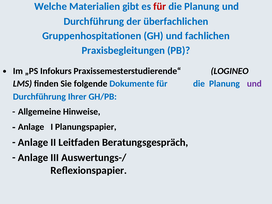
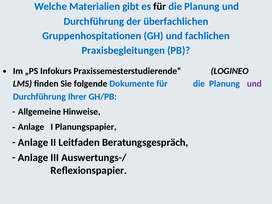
für at (160, 6) colour: red -> black
